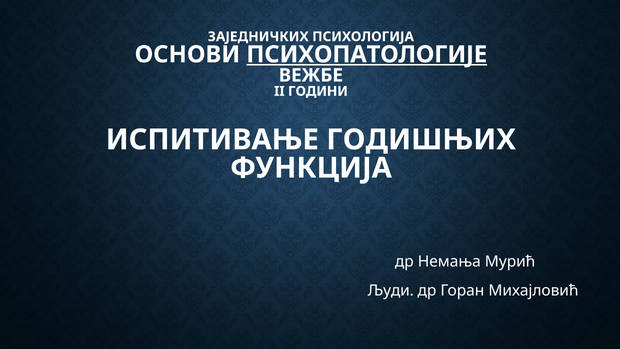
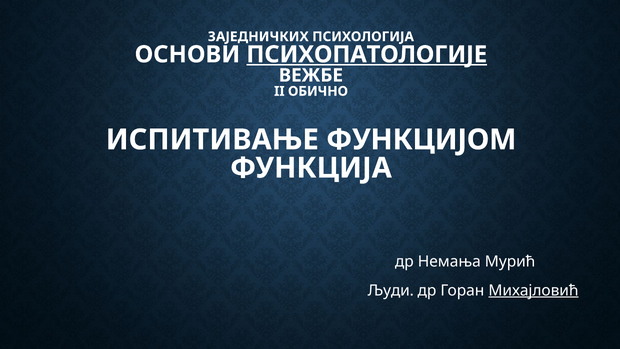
ГОДИНИ: ГОДИНИ -> ОБИЧНО
ГОДИШЊИХ: ГОДИШЊИХ -> ФУНКЦИЈОМ
Михајловић underline: none -> present
